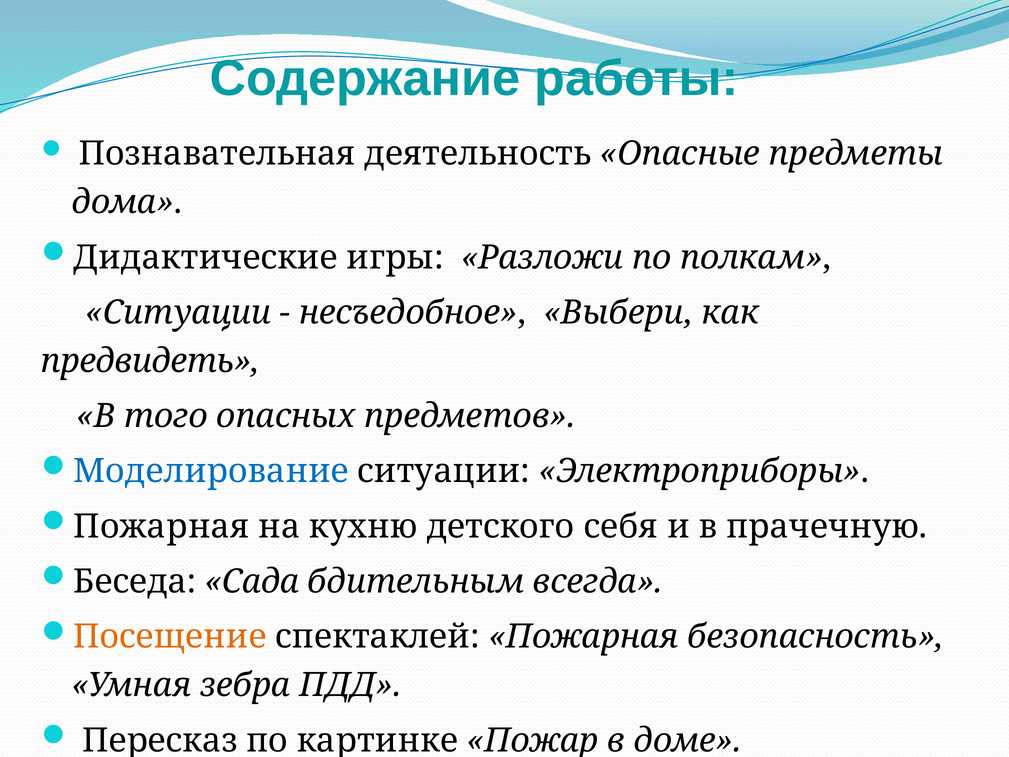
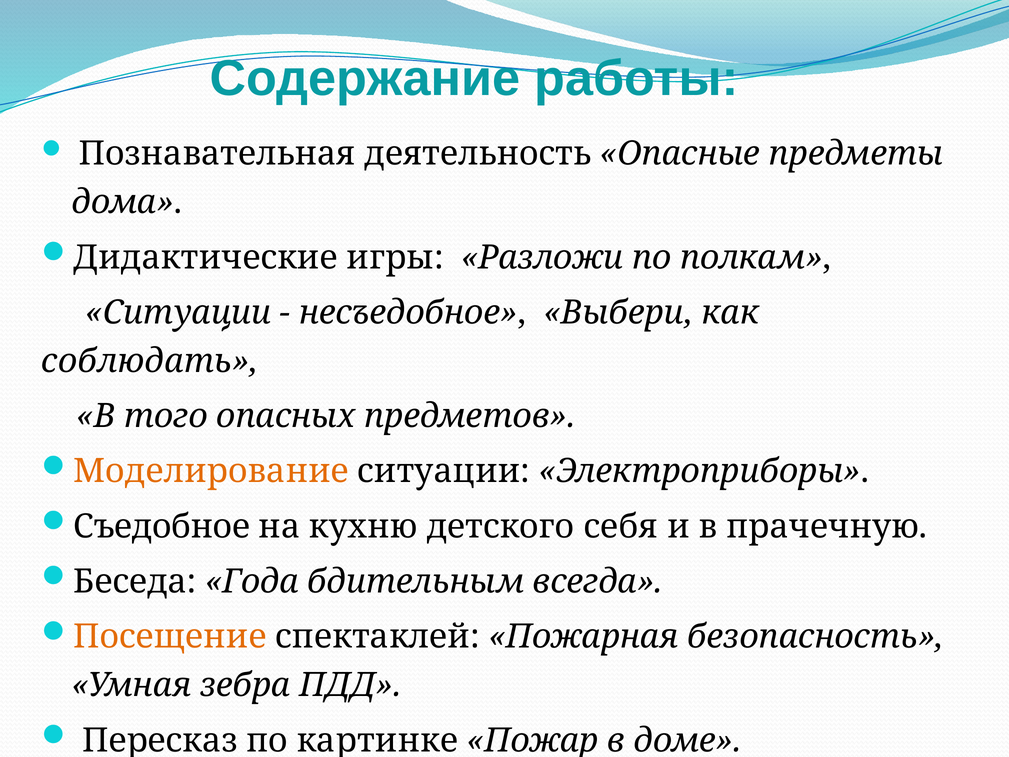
предвидеть: предвидеть -> соблюдать
Моделирование colour: blue -> orange
Пожарная at (161, 526): Пожарная -> Съедобное
Сада: Сада -> Года
